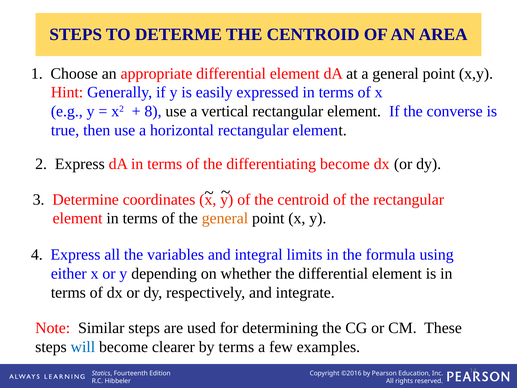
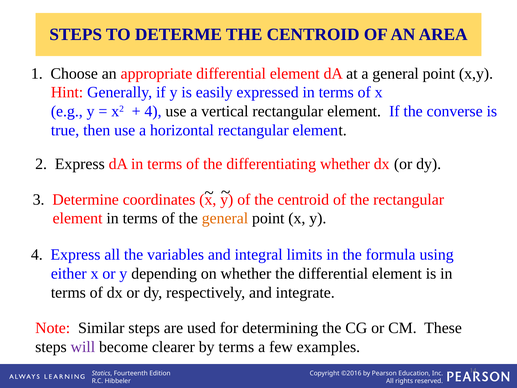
8 at (153, 111): 8 -> 4
differentiating become: become -> whether
will colour: blue -> purple
